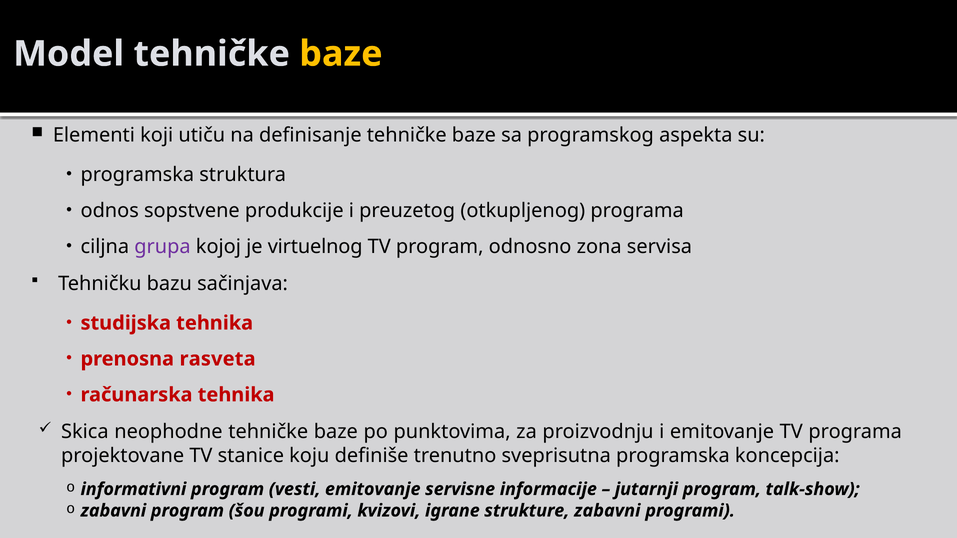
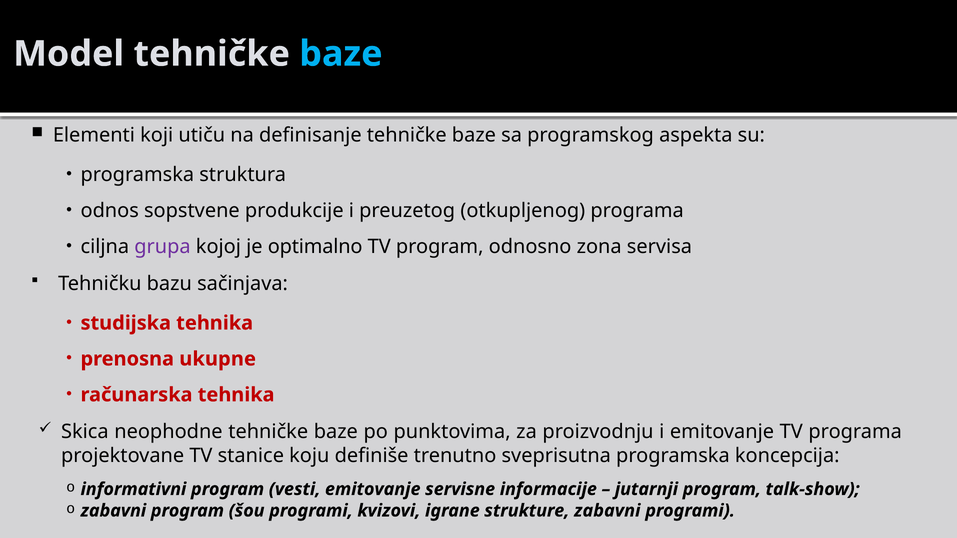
baze at (341, 54) colour: yellow -> light blue
virtuelnog: virtuelnog -> optimalno
rasveta: rasveta -> ukupne
